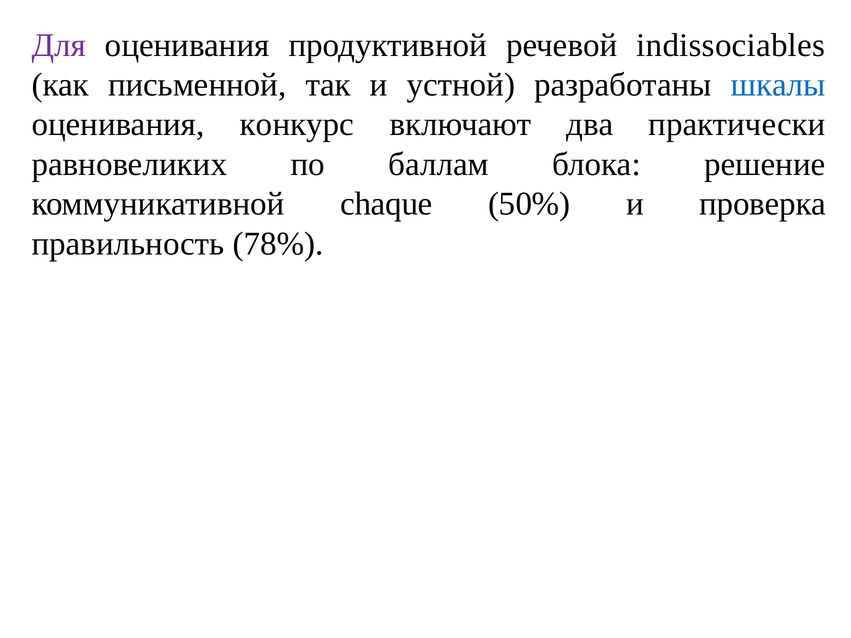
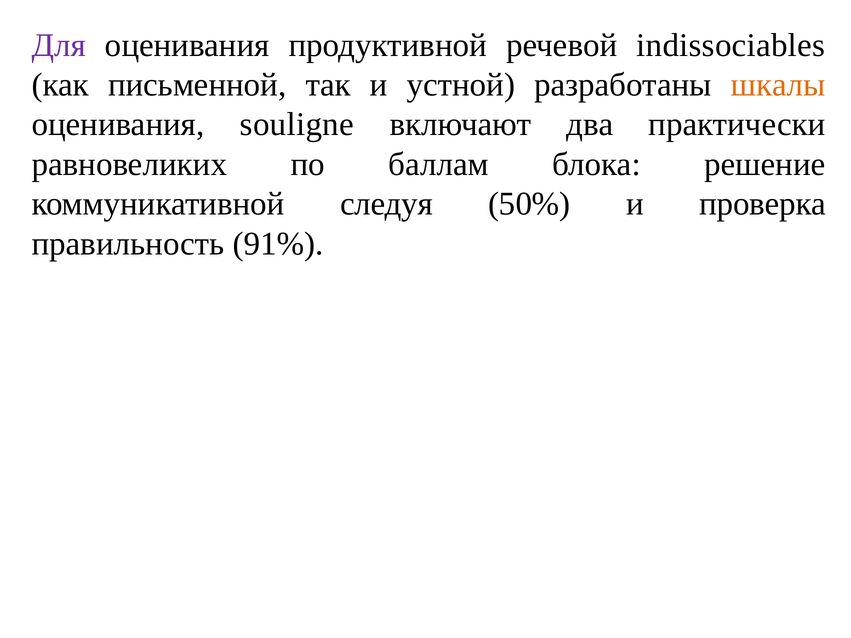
шкалы colour: blue -> orange
конкурс: конкурс -> souligne
chaque: chaque -> следуя
78%: 78% -> 91%
